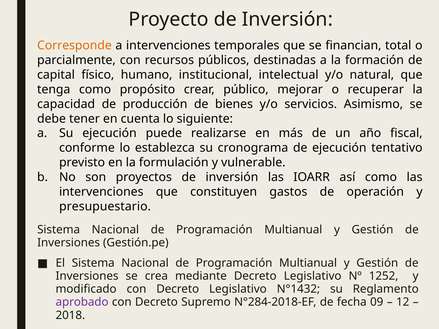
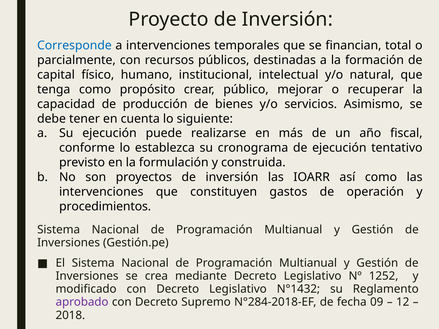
Corresponde colour: orange -> blue
vulnerable: vulnerable -> construida
presupuestario: presupuestario -> procedimientos
